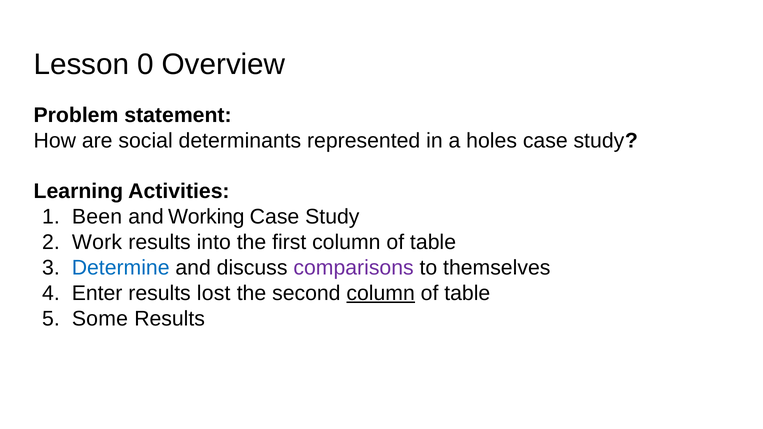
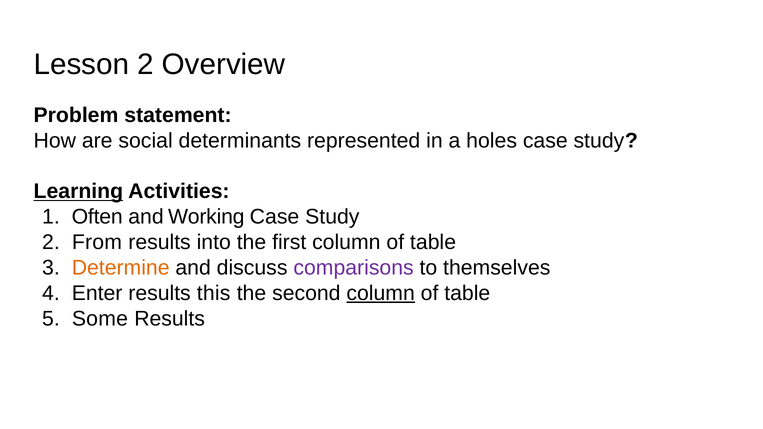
Lesson 0: 0 -> 2
Learning underline: none -> present
Been: Been -> Often
Work: Work -> From
Determine colour: blue -> orange
lost: lost -> this
